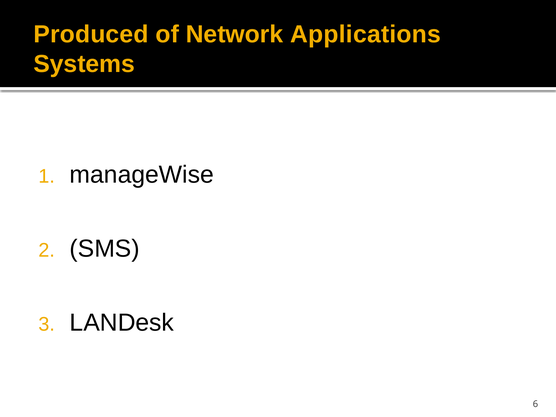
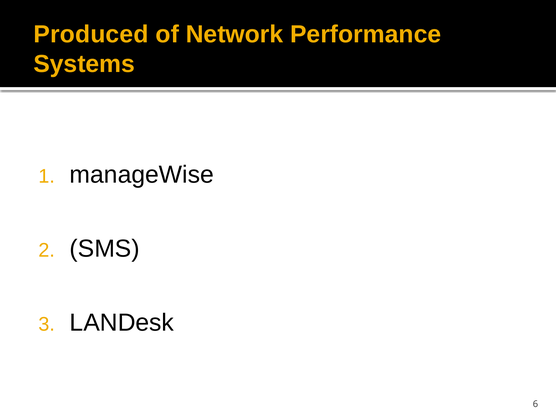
Applications: Applications -> Performance
